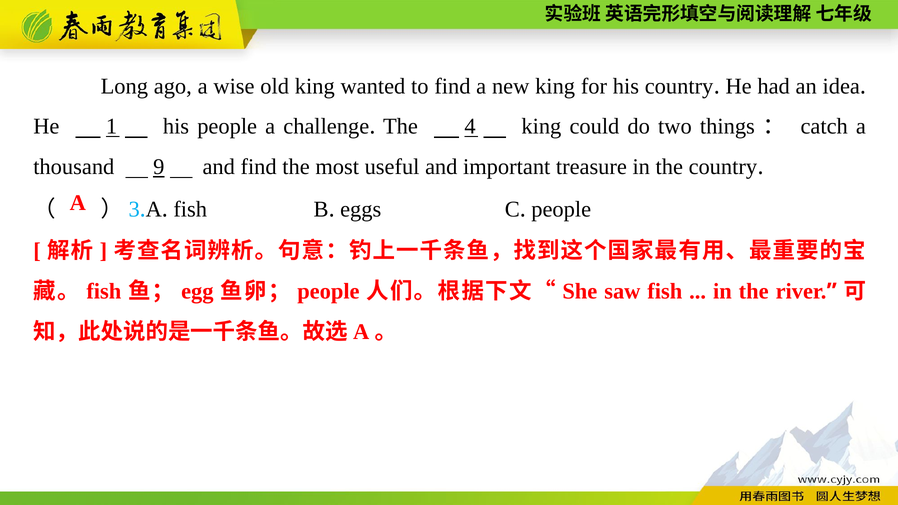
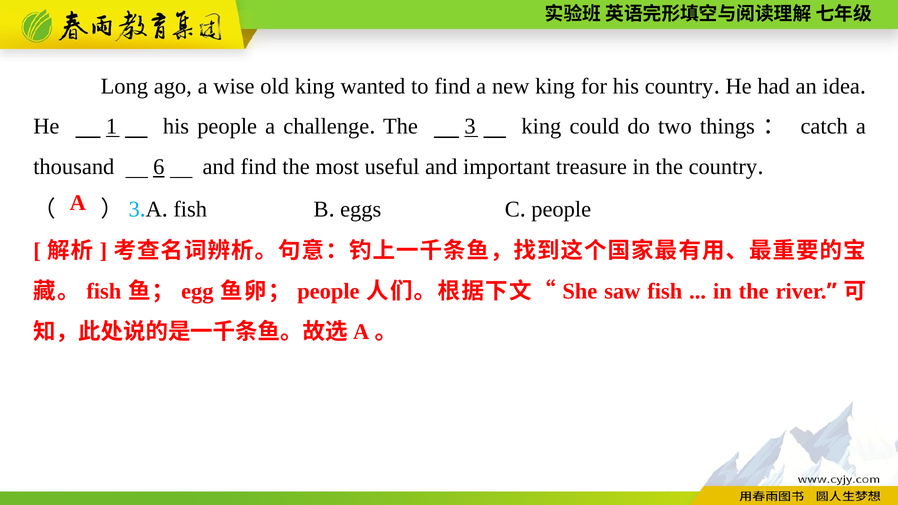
4: 4 -> 3
9: 9 -> 6
